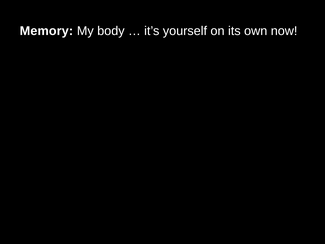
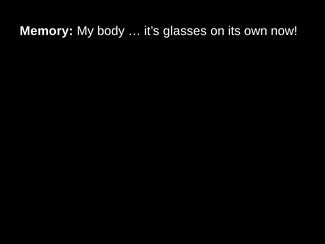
yourself: yourself -> glasses
